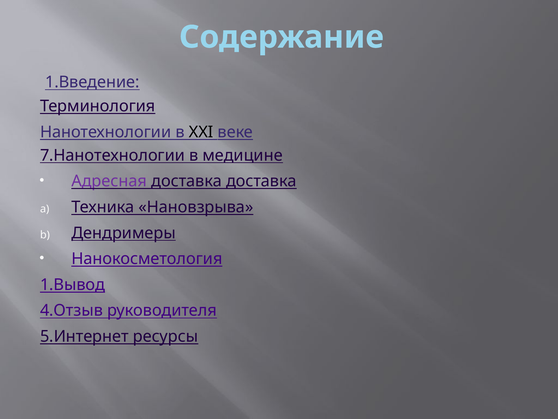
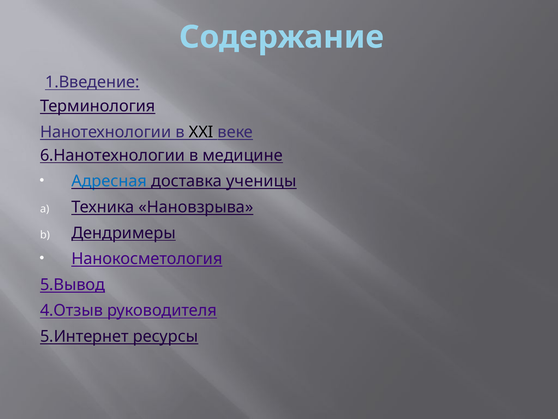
7.Нанотехнологии: 7.Нанотехнологии -> 6.Нанотехнологии
Адресная colour: purple -> blue
доставка доставка: доставка -> ученицы
1.Вывод: 1.Вывод -> 5.Вывод
